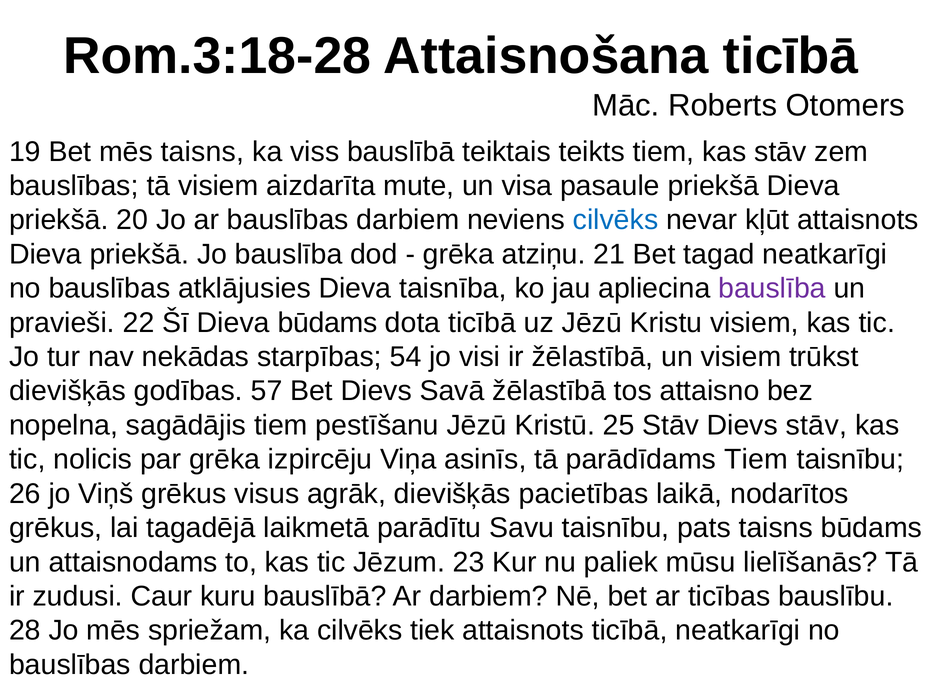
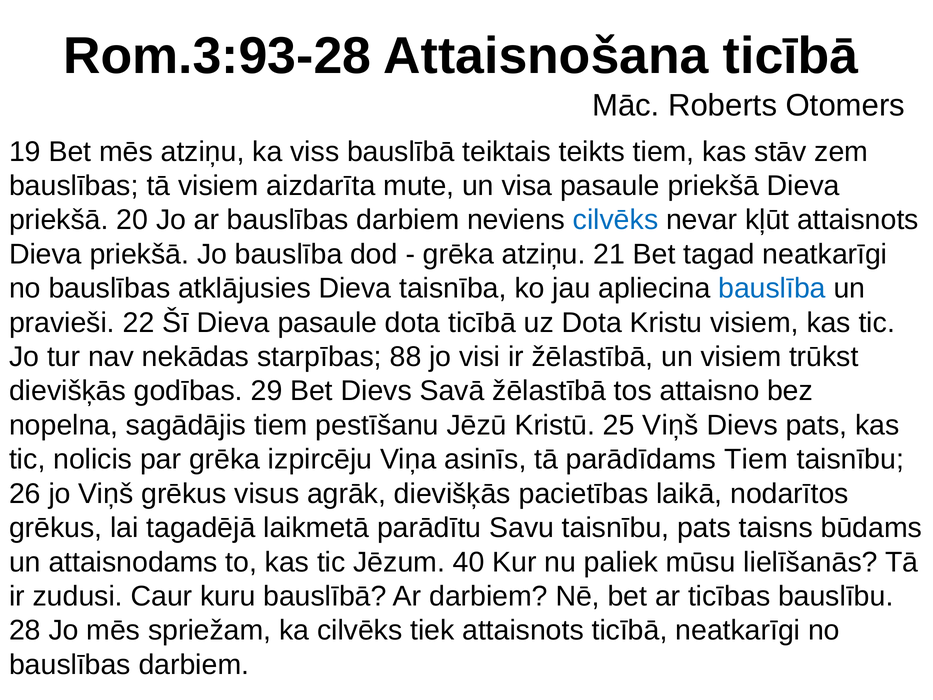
Rom.3:18-28: Rom.3:18-28 -> Rom.3:93-28
mēs taisns: taisns -> atziņu
bauslība at (772, 288) colour: purple -> blue
Dieva būdams: būdams -> pasaule
uz Jēzū: Jēzū -> Dota
54: 54 -> 88
57: 57 -> 29
25 Stāv: Stāv -> Viņš
Dievs stāv: stāv -> pats
23: 23 -> 40
